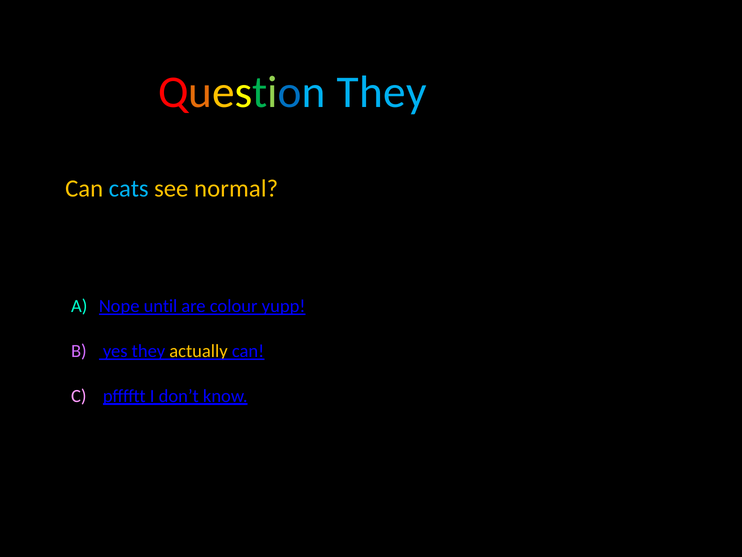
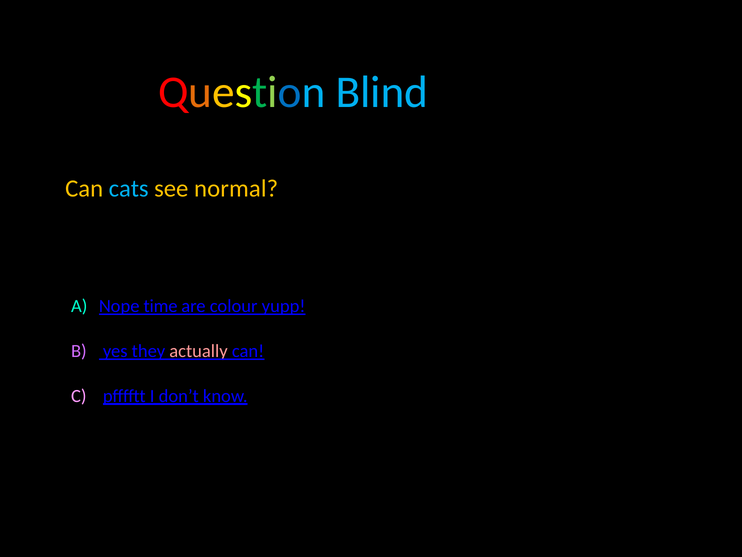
Question They: They -> Blind
until: until -> time
actually colour: yellow -> pink
